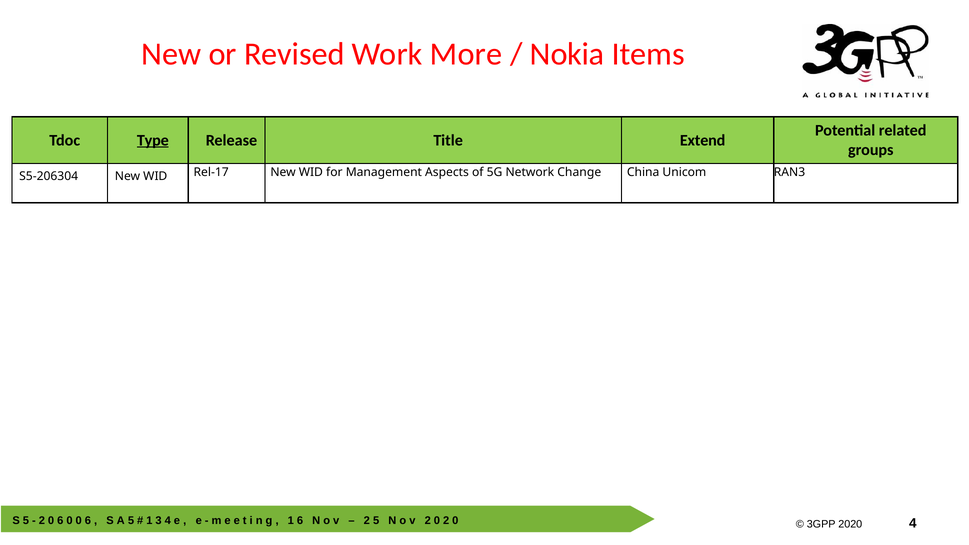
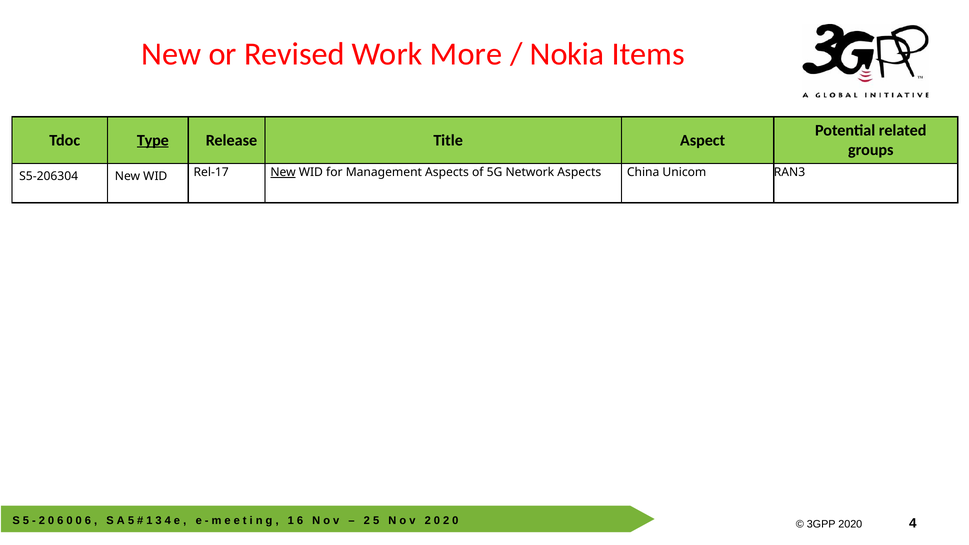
Extend: Extend -> Aspect
New at (283, 172) underline: none -> present
Network Change: Change -> Aspects
